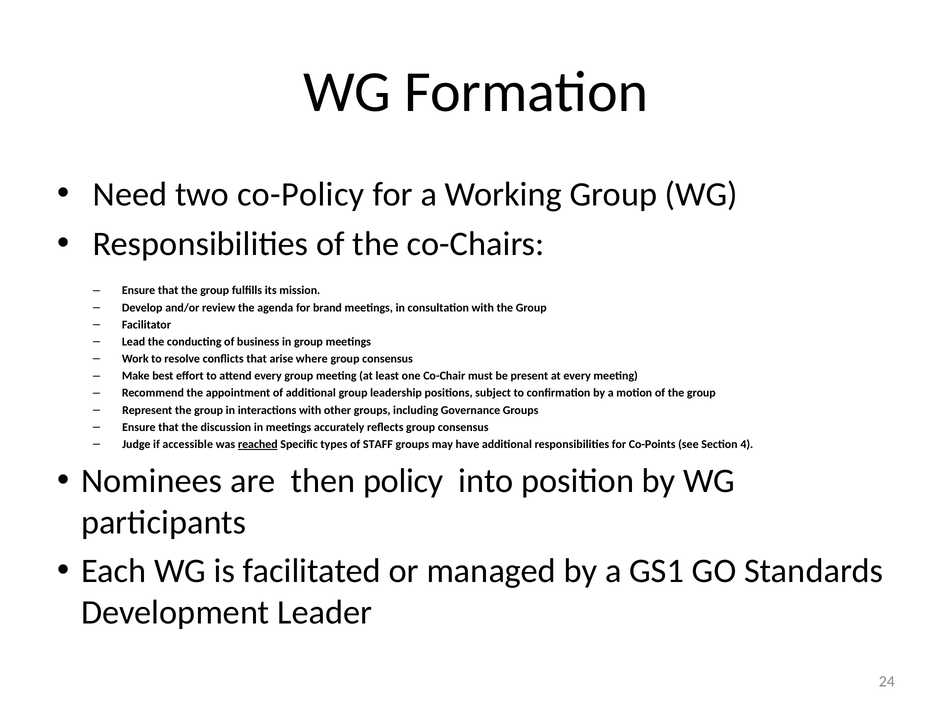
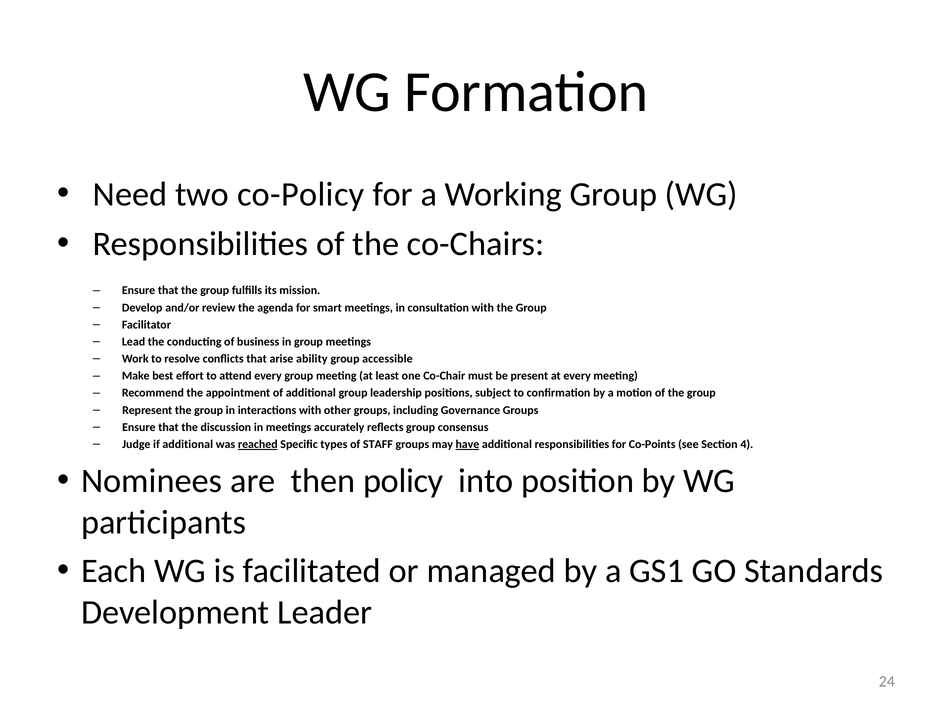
brand: brand -> smart
where: where -> ability
consensus at (388, 359): consensus -> accessible
if accessible: accessible -> additional
have underline: none -> present
